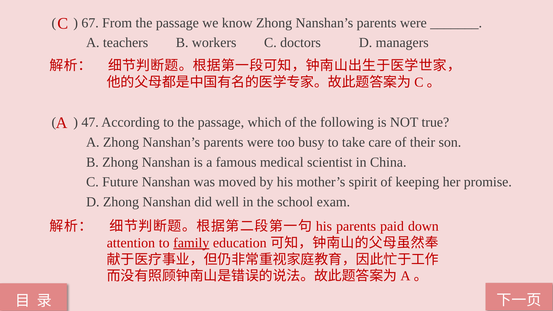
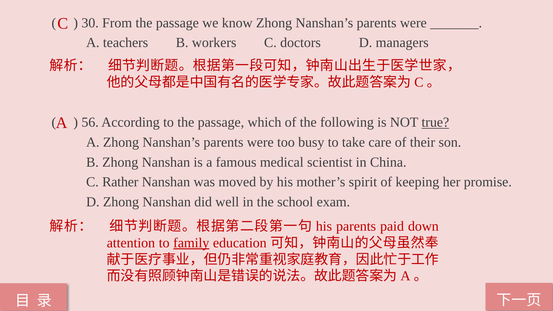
67: 67 -> 30
47: 47 -> 56
true underline: none -> present
Future: Future -> Rather
